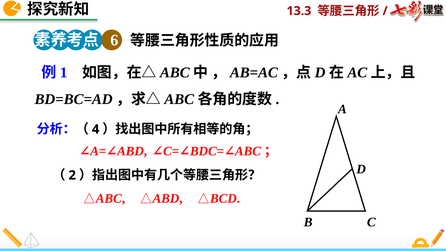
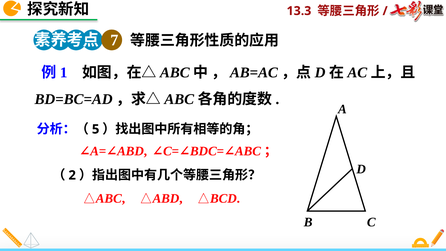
6: 6 -> 7
4: 4 -> 5
